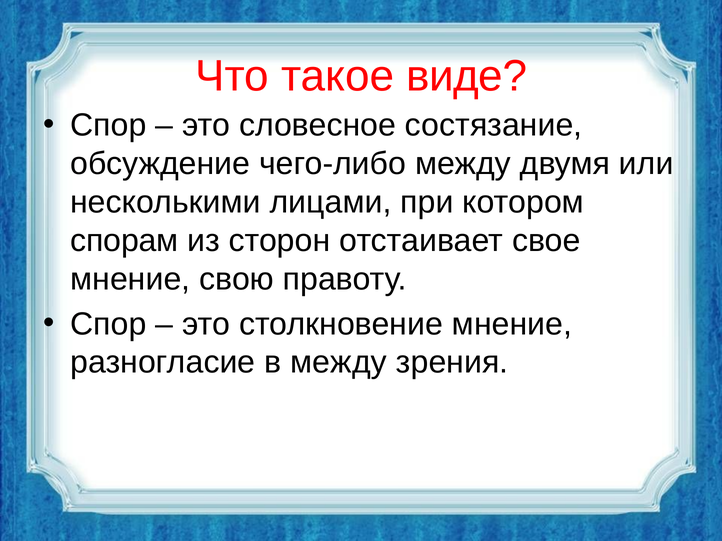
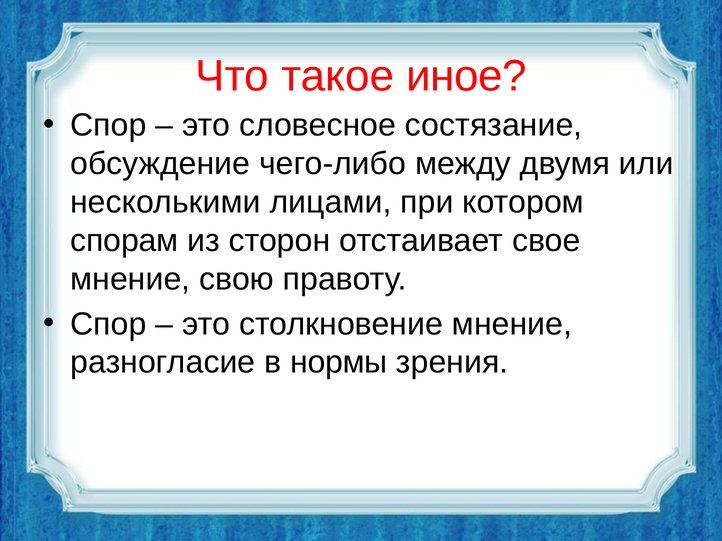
виде: виде -> иное
в между: между -> нормы
